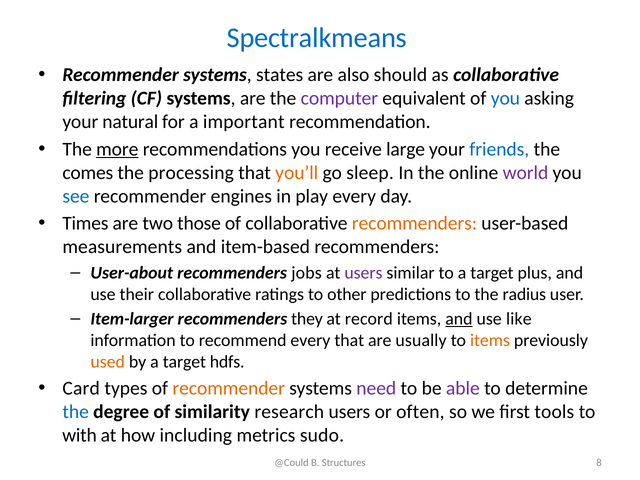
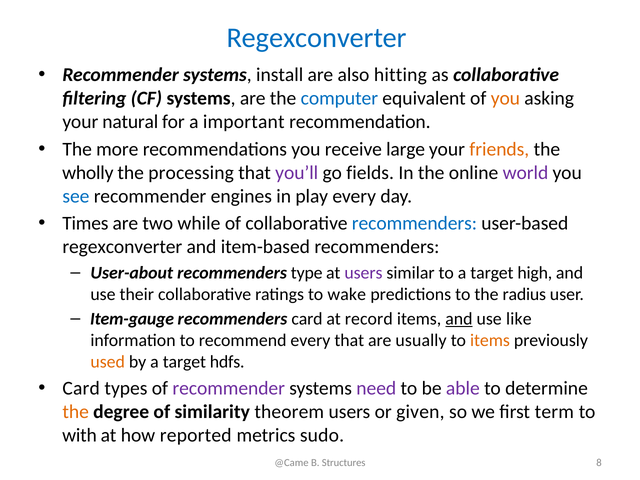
Spectralkmeans at (317, 38): Spectralkmeans -> Regexconverter
states: states -> install
should: should -> hitting
computer colour: purple -> blue
you at (505, 98) colour: blue -> orange
more underline: present -> none
friends colour: blue -> orange
comes: comes -> wholly
you’ll colour: orange -> purple
sleep: sleep -> fields
those: those -> while
recommenders at (414, 224) colour: orange -> blue
measurements at (122, 247): measurements -> regexconverter
jobs: jobs -> type
plus: plus -> high
other: other -> wake
Item-larger: Item-larger -> Item-gauge
recommenders they: they -> card
recommender at (229, 388) colour: orange -> purple
the at (76, 412) colour: blue -> orange
research: research -> theorem
often: often -> given
tools: tools -> term
including: including -> reported
@Could: @Could -> @Came
